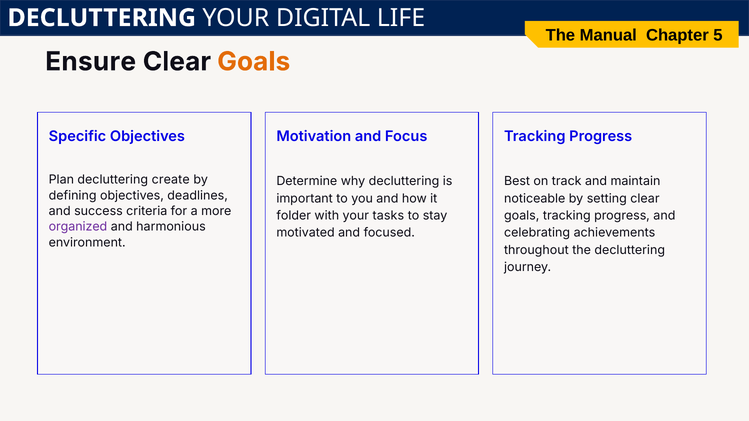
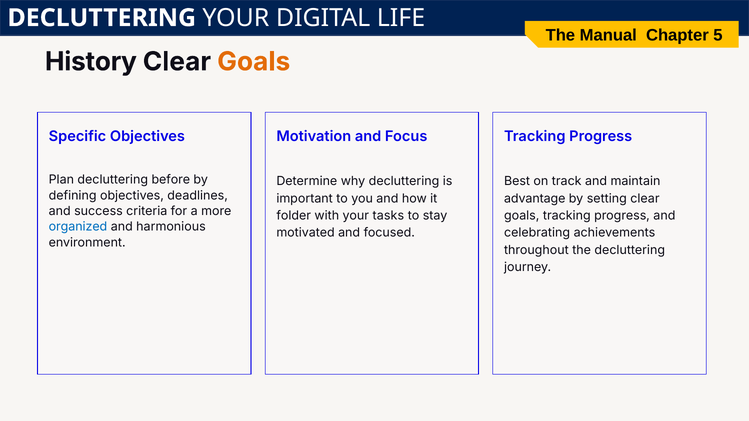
Ensure: Ensure -> History
create: create -> before
noticeable: noticeable -> advantage
organized colour: purple -> blue
